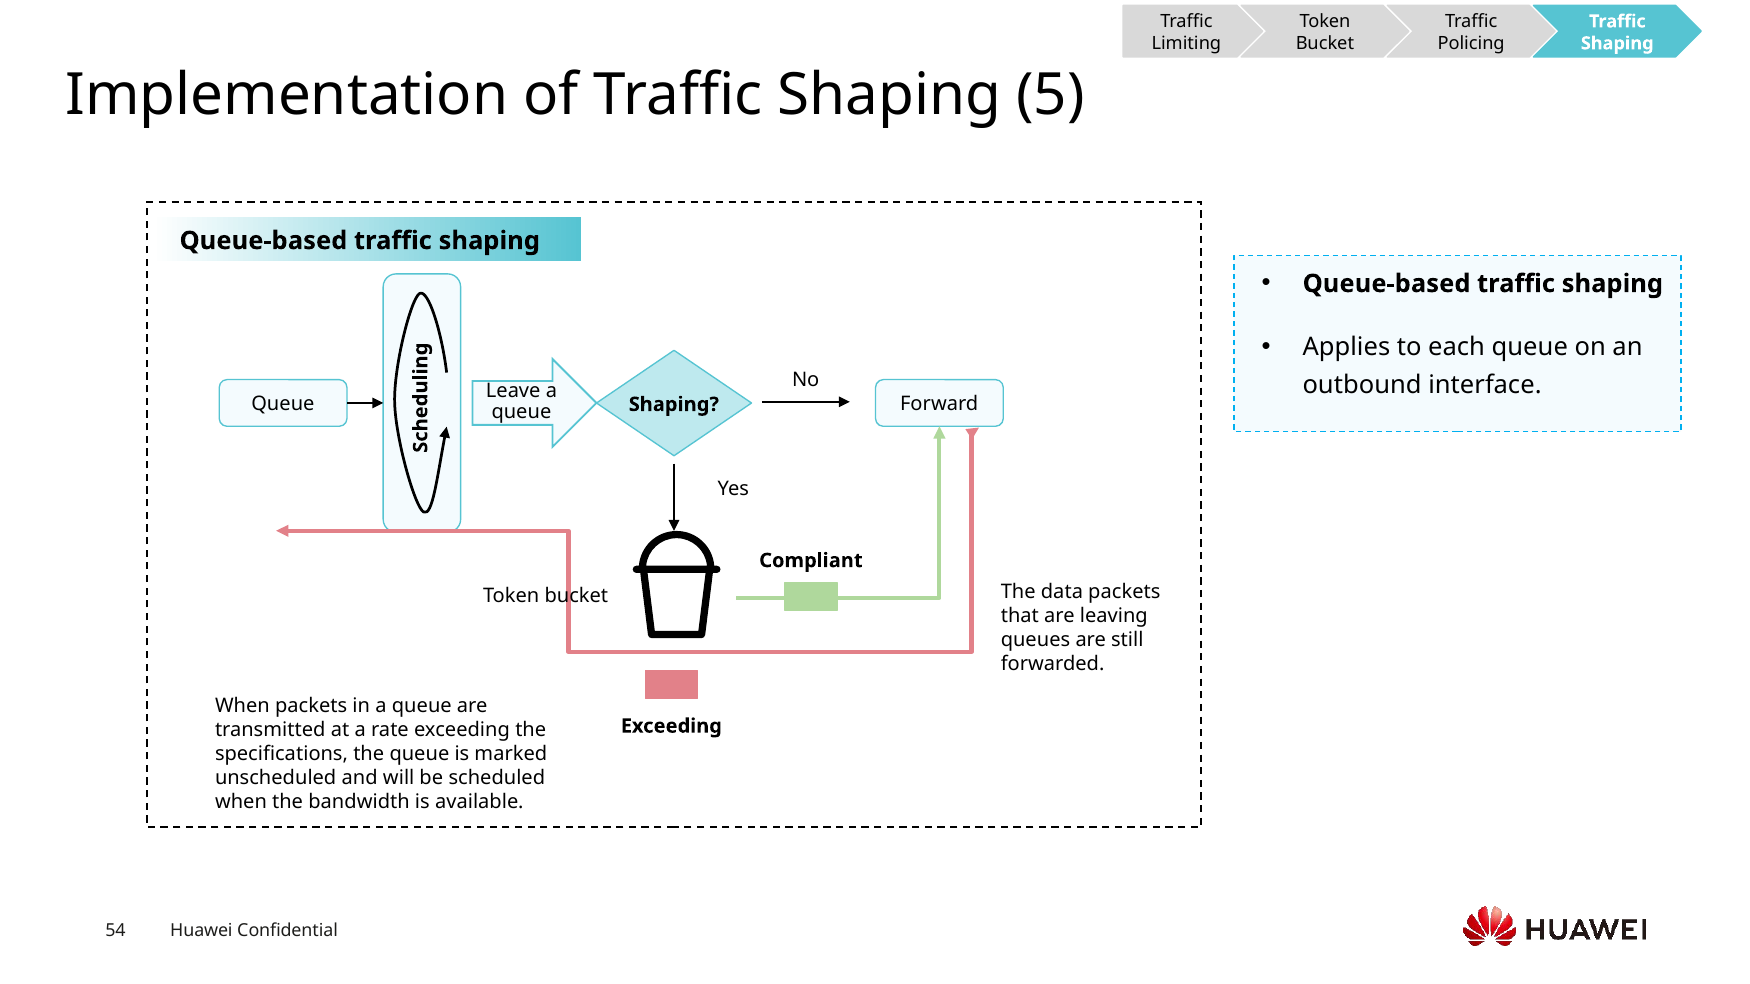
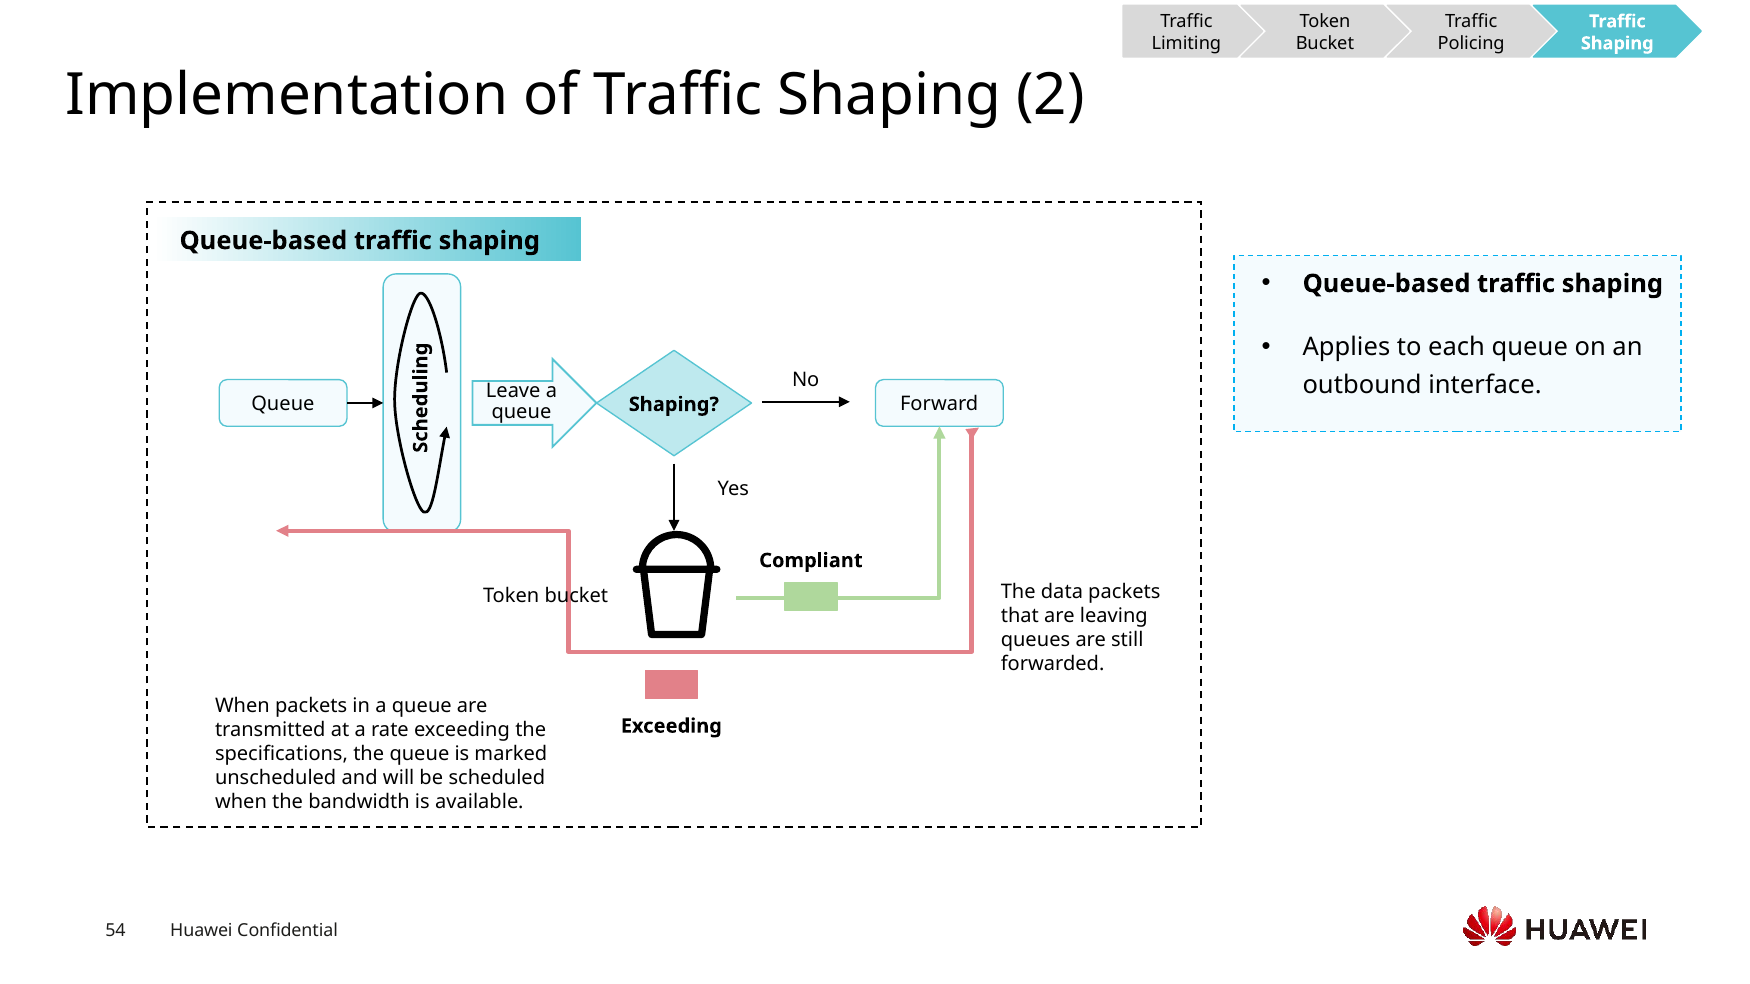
5: 5 -> 2
